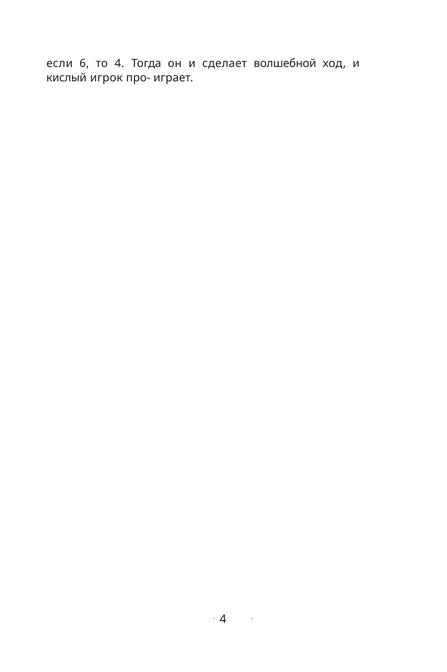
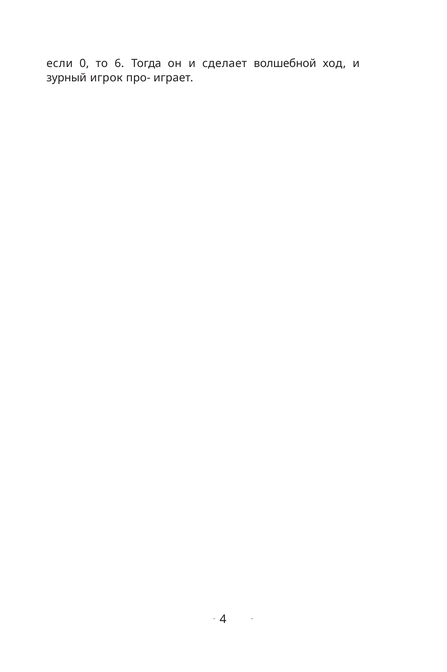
6: 6 -> 0
то 4: 4 -> 6
кислый: кислый -> зурный
